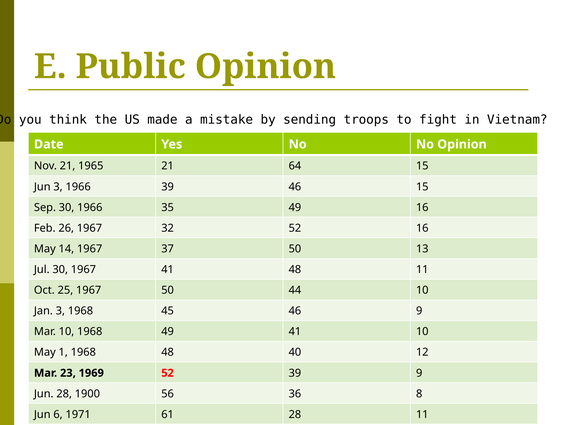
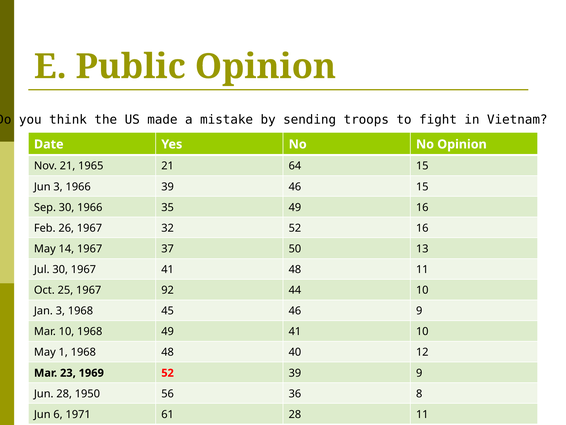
1967 50: 50 -> 92
1900: 1900 -> 1950
